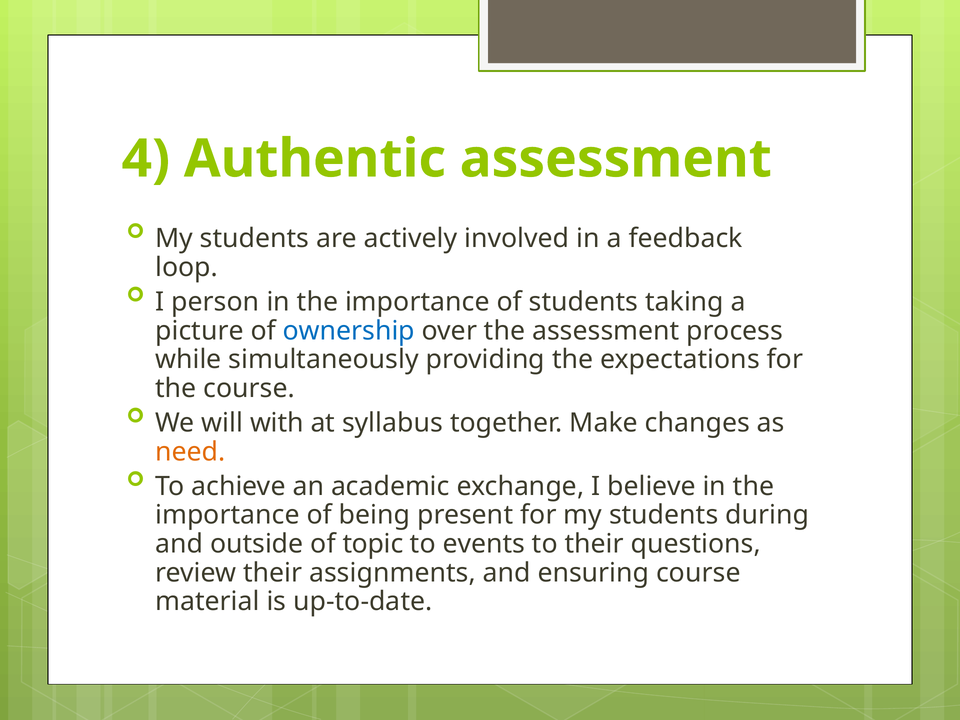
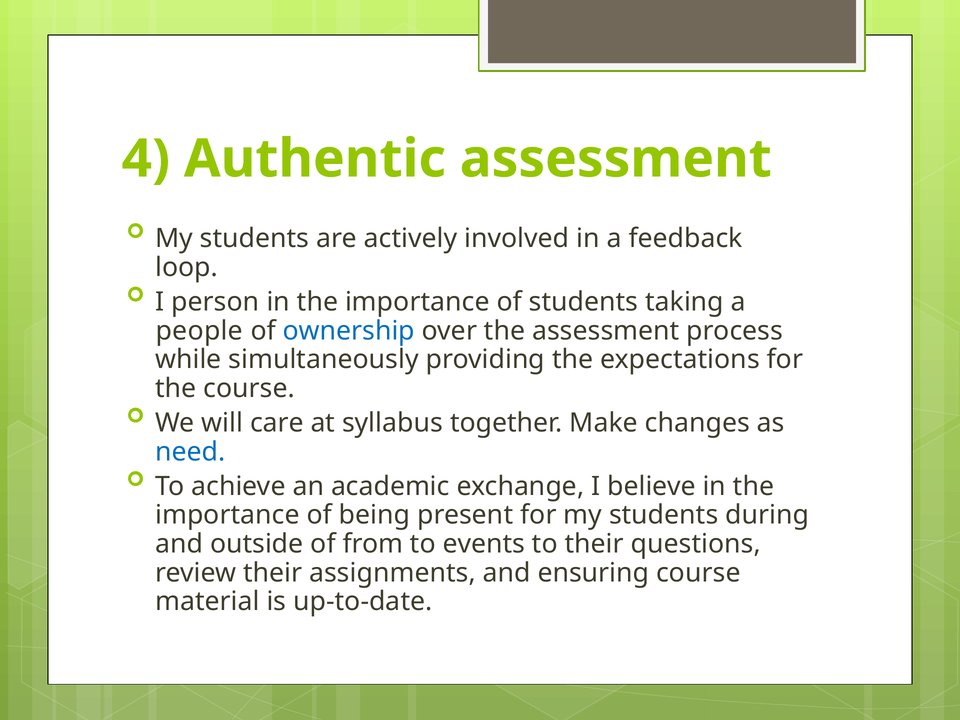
picture: picture -> people
with: with -> care
need colour: orange -> blue
topic: topic -> from
